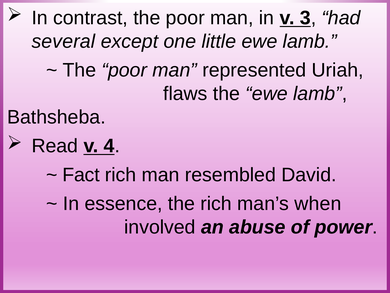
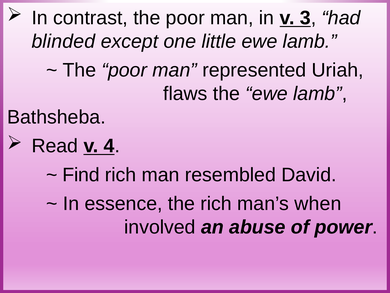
several: several -> blinded
Fact: Fact -> Find
